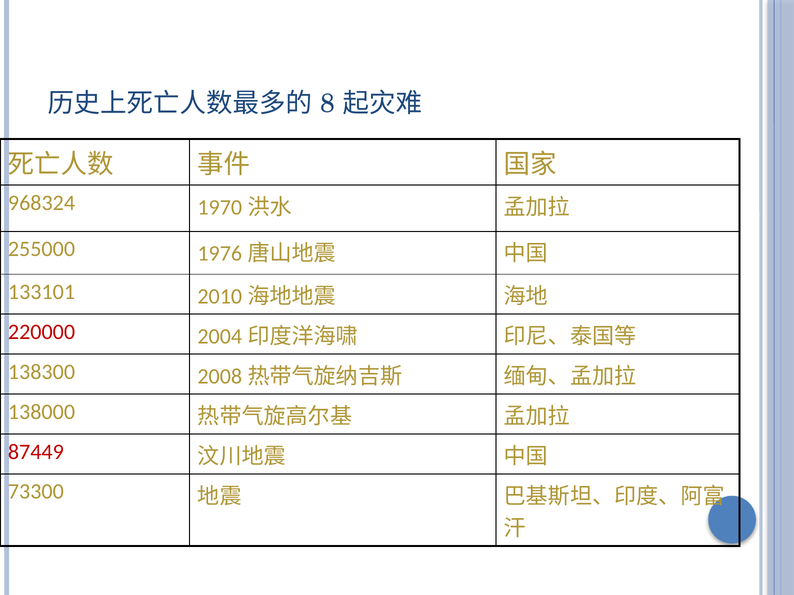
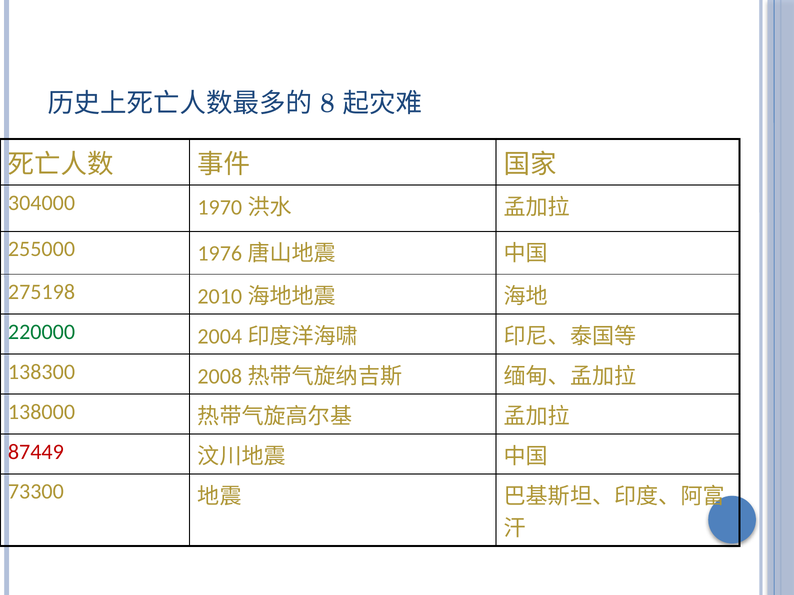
968324: 968324 -> 304000
133101: 133101 -> 275198
220000 colour: red -> green
